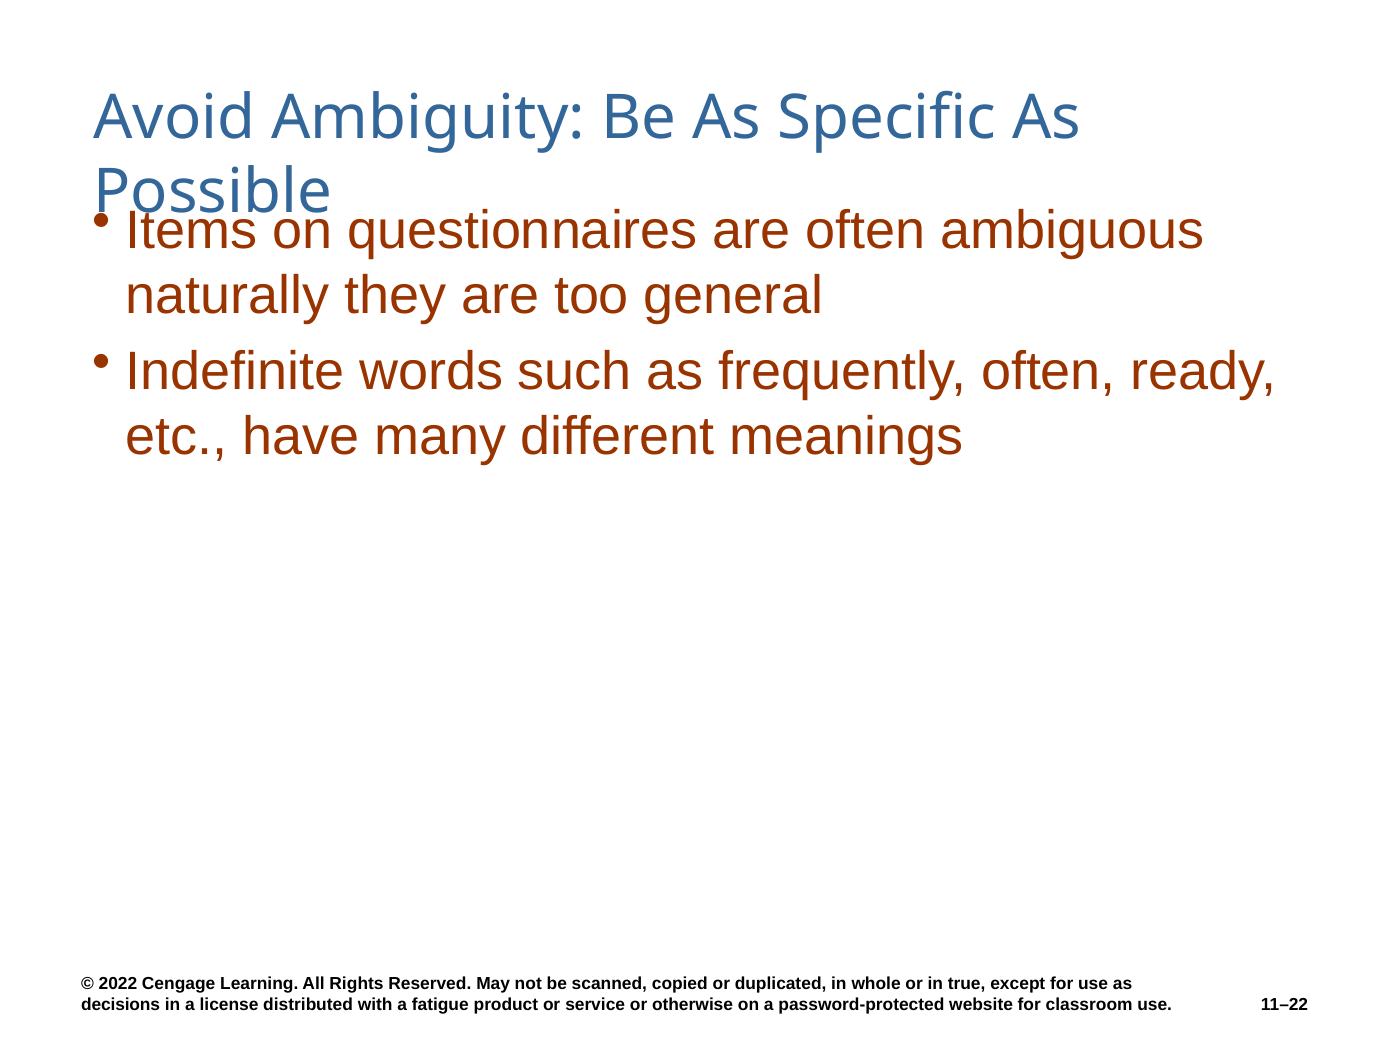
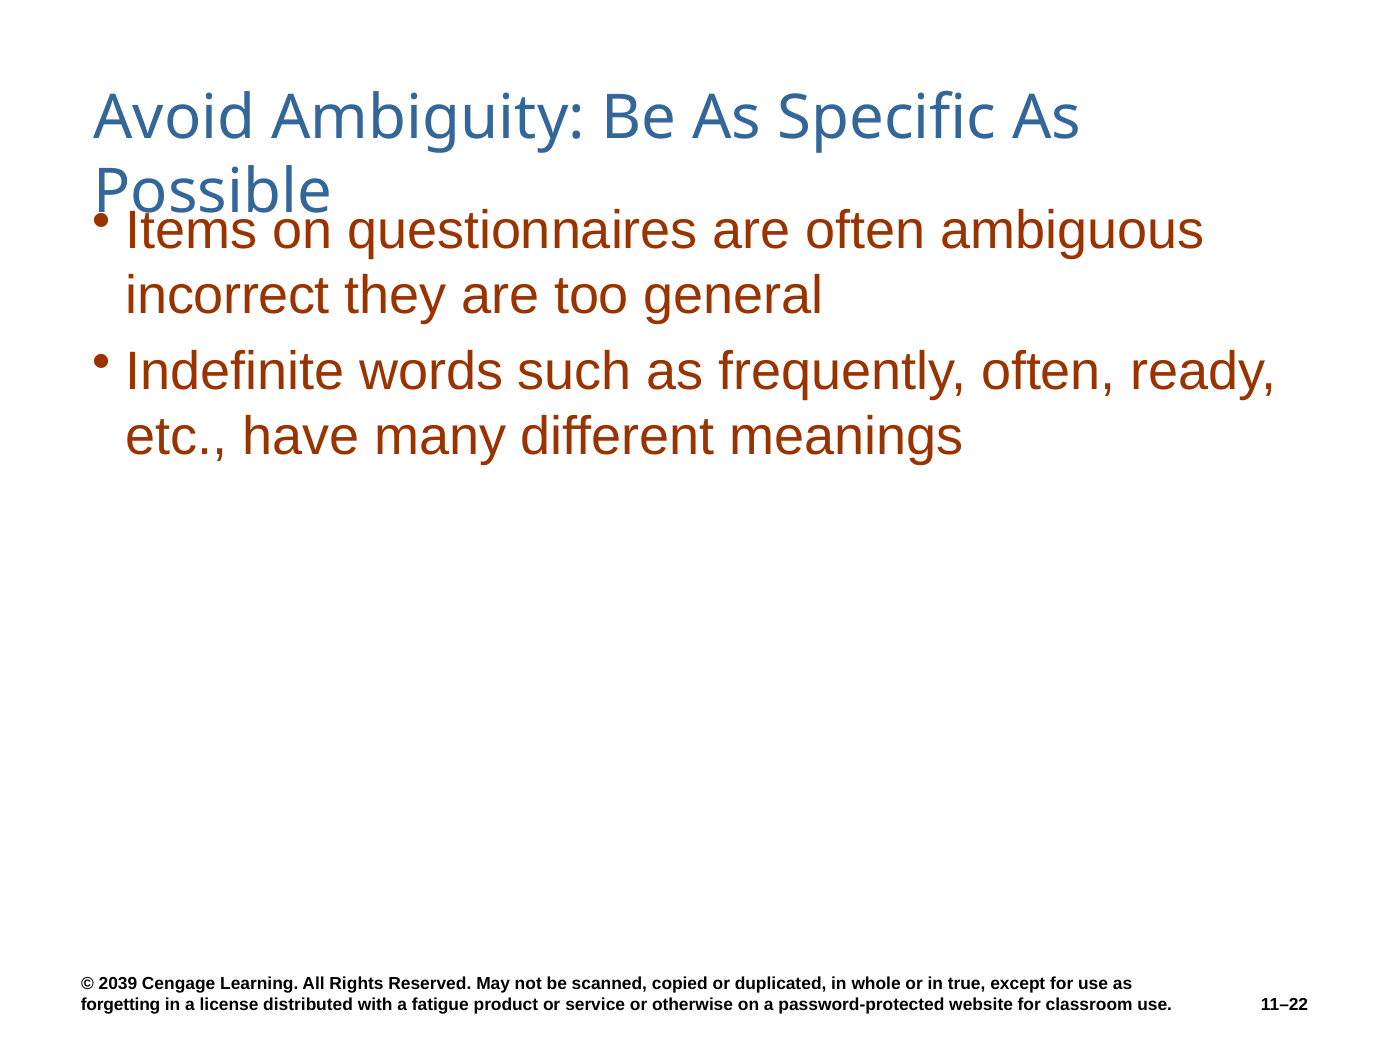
naturally: naturally -> incorrect
2022: 2022 -> 2039
decisions: decisions -> forgetting
